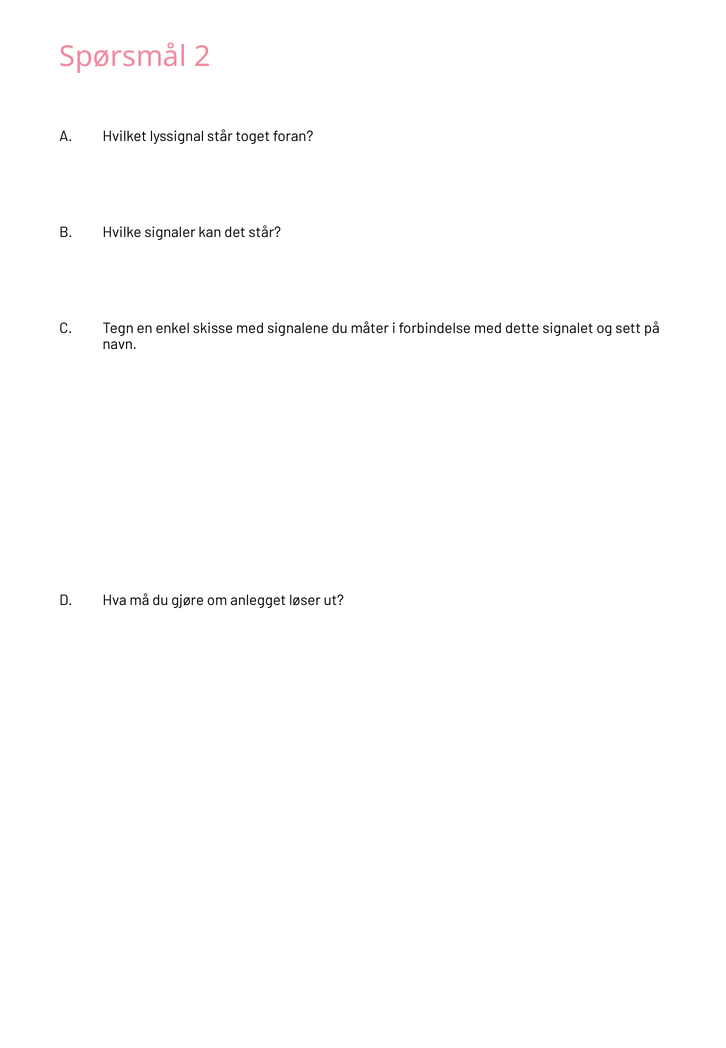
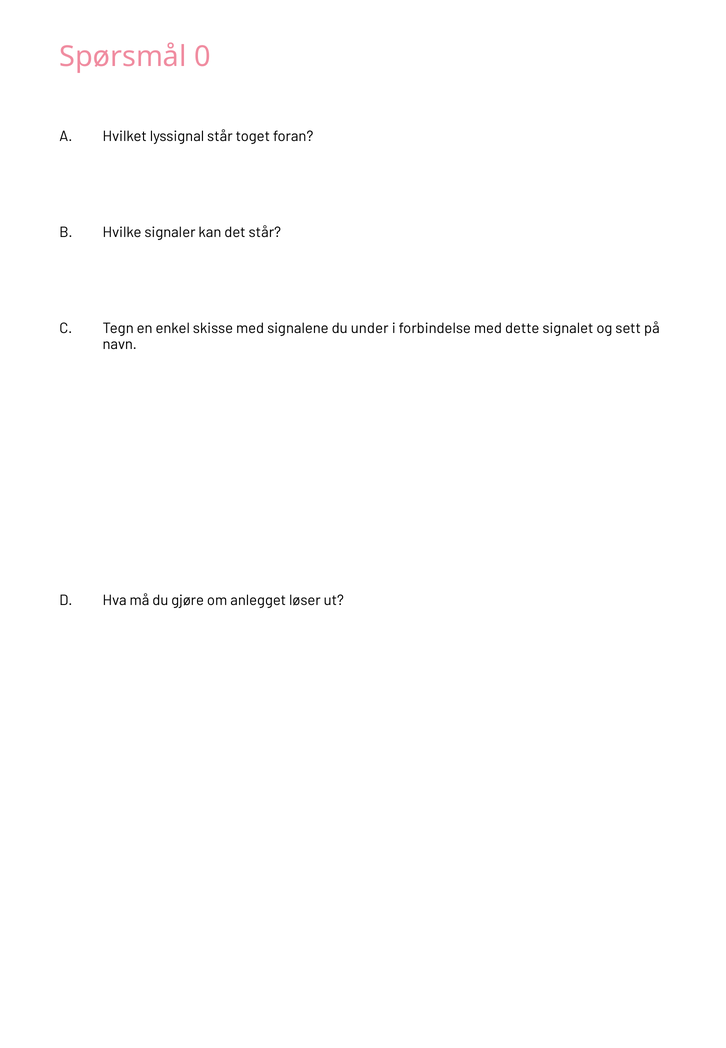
2: 2 -> 0
måter: måter -> under
